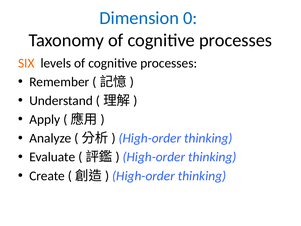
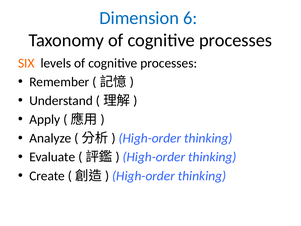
0: 0 -> 6
